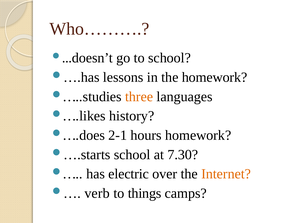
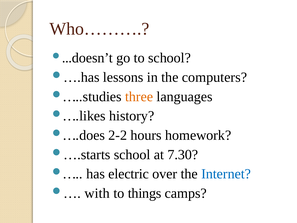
the homework: homework -> computers
2-1: 2-1 -> 2-2
Internet colour: orange -> blue
verb: verb -> with
